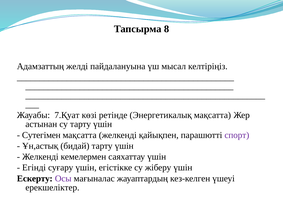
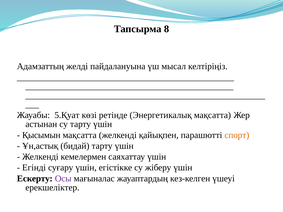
7.Қуат: 7.Қуат -> 5.Қуат
Сутегімен: Сутегімен -> Қысымын
спорт colour: purple -> orange
